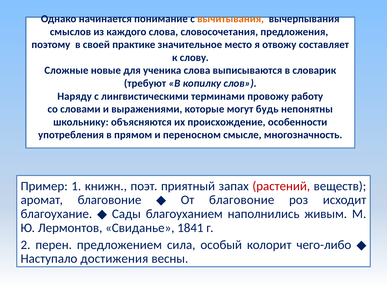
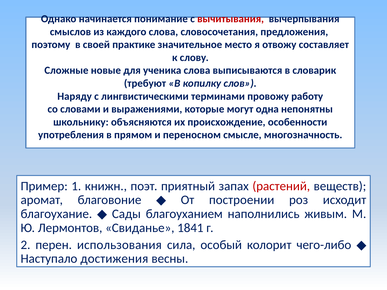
вычитывания colour: orange -> red
будь: будь -> одна
От благовоние: благовоние -> построении
предложением: предложением -> использования
